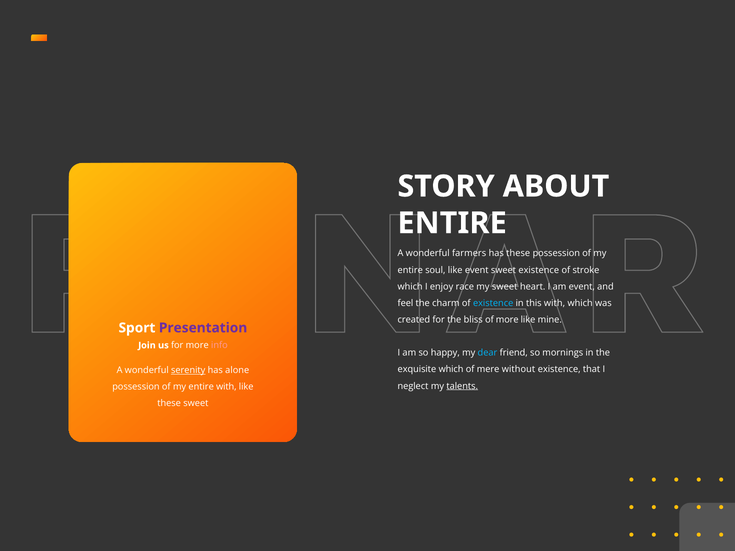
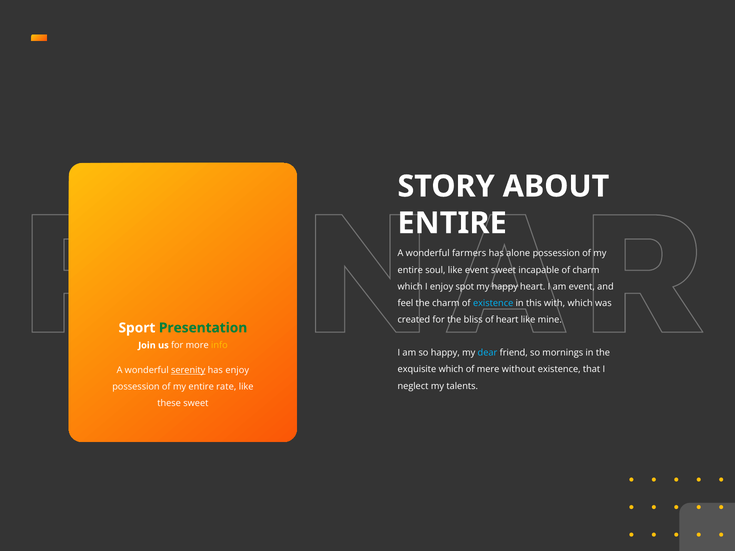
has these: these -> alone
sweet existence: existence -> incapable
of stroke: stroke -> charm
race: race -> spot
my sweet: sweet -> happy
of more: more -> heart
Presentation colour: purple -> green
info colour: pink -> yellow
has alone: alone -> enjoy
talents underline: present -> none
entire with: with -> rate
